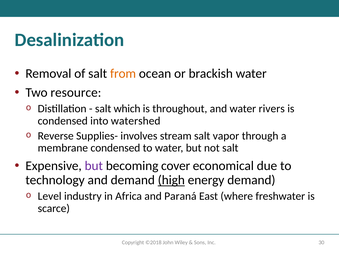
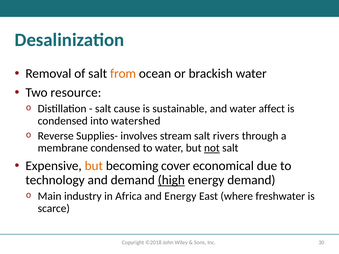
which: which -> cause
throughout: throughout -> sustainable
rivers: rivers -> affect
vapor: vapor -> rivers
not underline: none -> present
but at (94, 166) colour: purple -> orange
Level: Level -> Main
and Paraná: Paraná -> Energy
